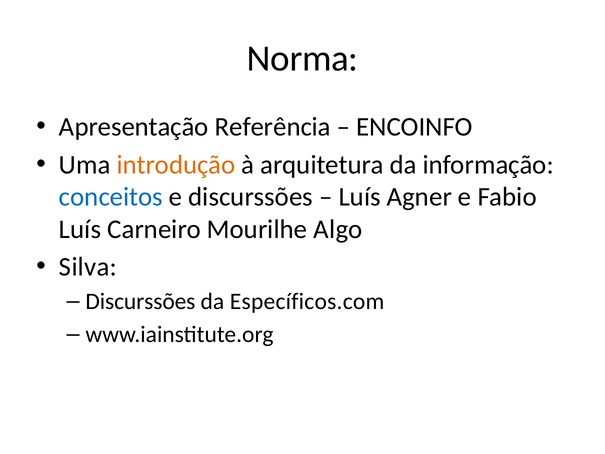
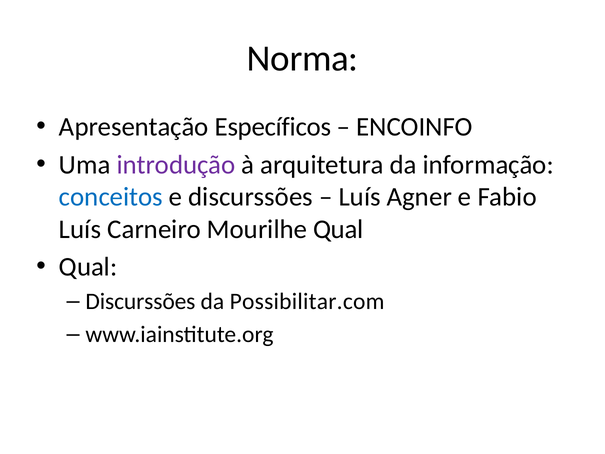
Referência: Referência -> Específicos
introdução colour: orange -> purple
Mourilhe Algo: Algo -> Qual
Silva at (88, 267): Silva -> Qual
Específicos.com: Específicos.com -> Possibilitar.com
